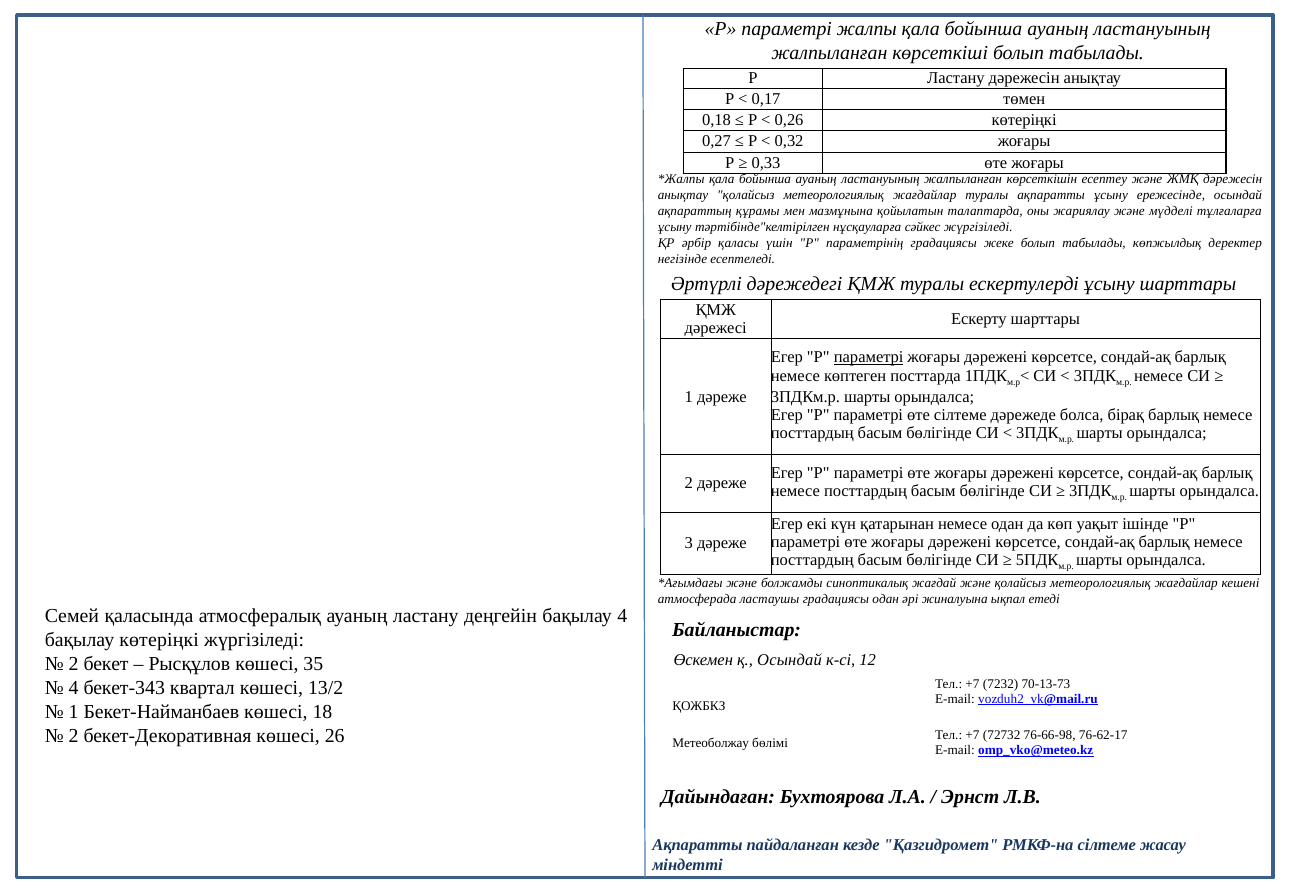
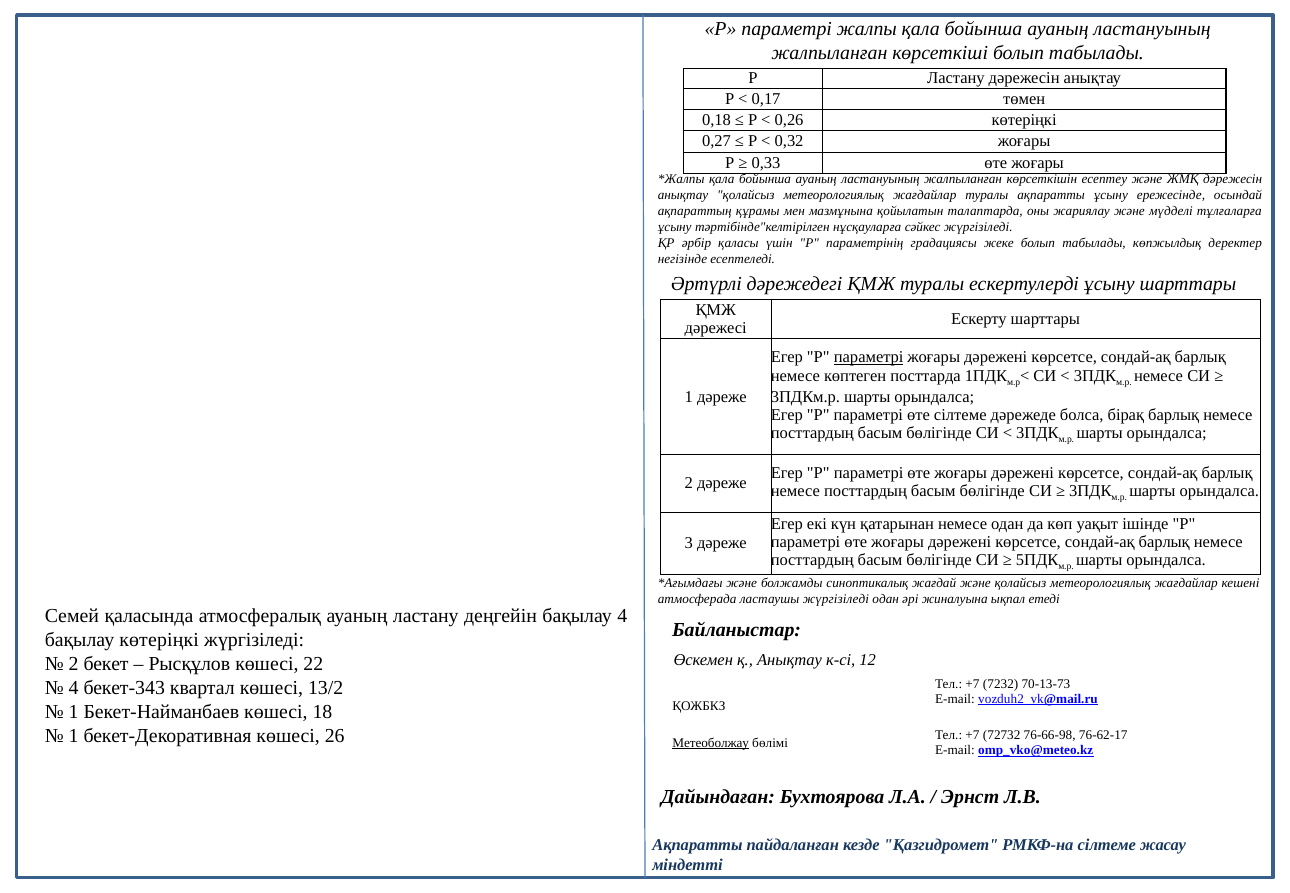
ластаушы градациясы: градациясы -> жүргізіледі
қ Осындай: Осындай -> Анықтау
35: 35 -> 22
2 at (74, 736): 2 -> 1
Метеоболжау underline: none -> present
